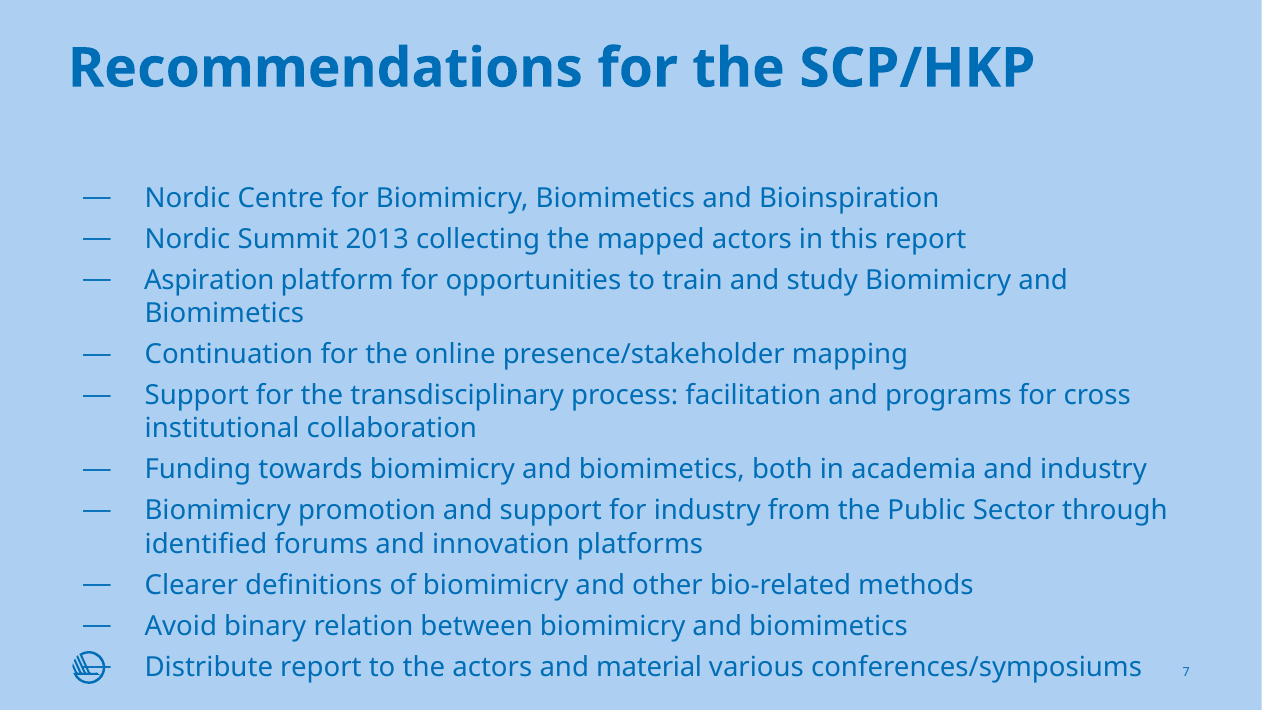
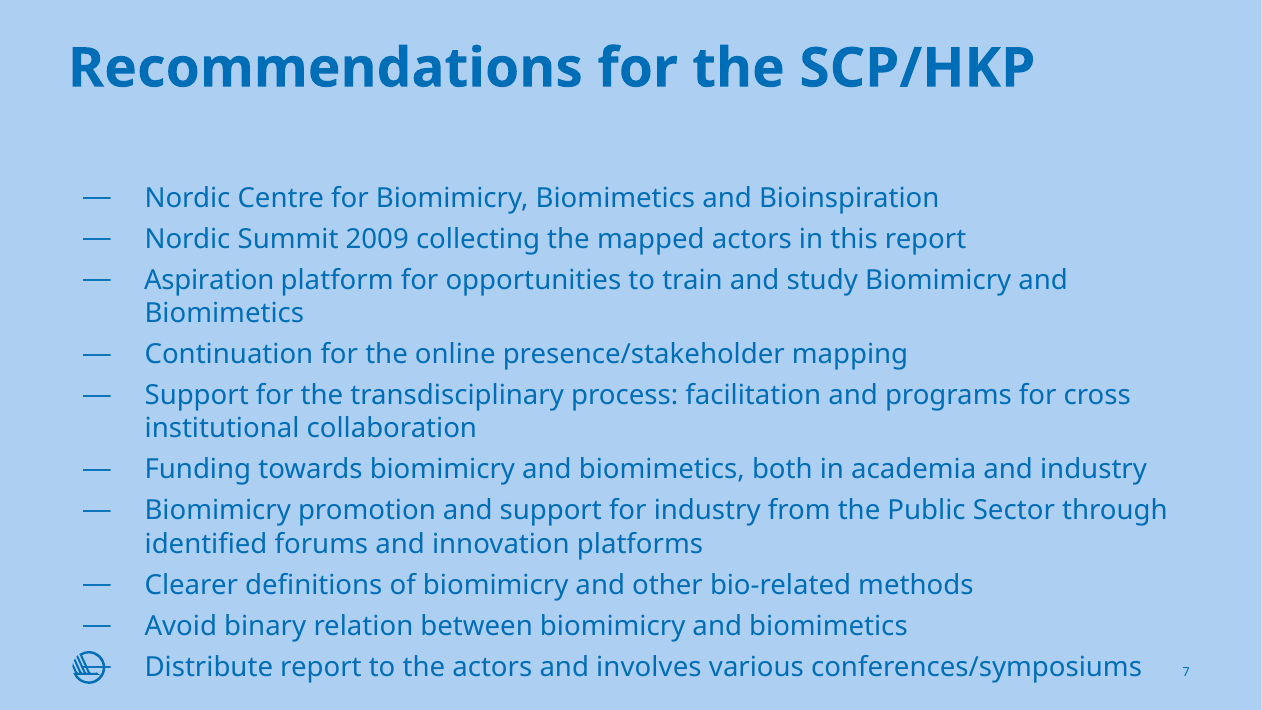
2013: 2013 -> 2009
material: material -> involves
